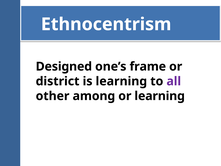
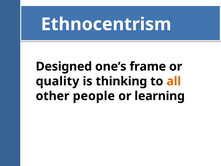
district: district -> quality
is learning: learning -> thinking
all colour: purple -> orange
among: among -> people
